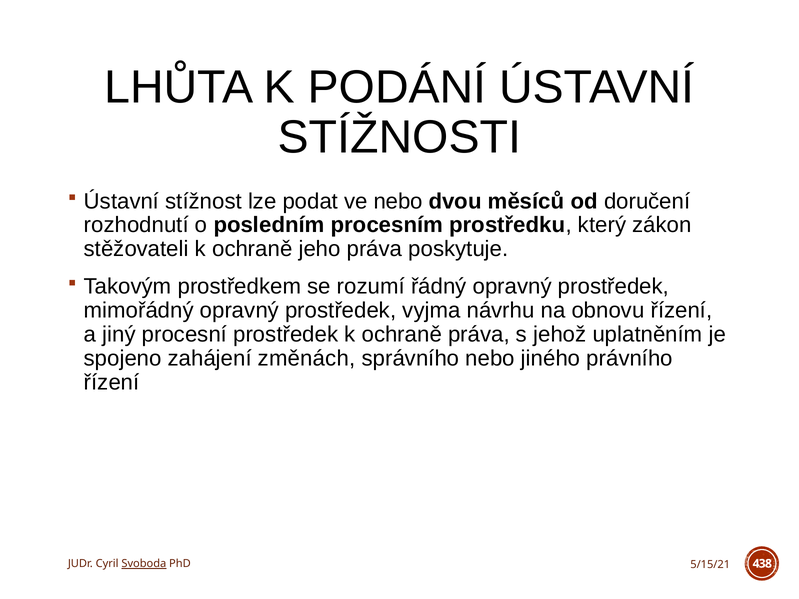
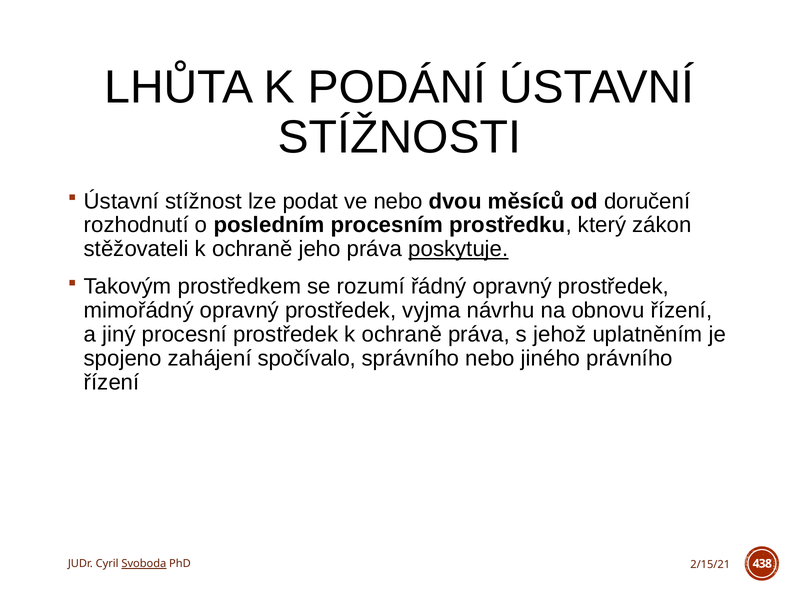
poskytuje underline: none -> present
změnách: změnách -> spočívalo
5/15/21: 5/15/21 -> 2/15/21
